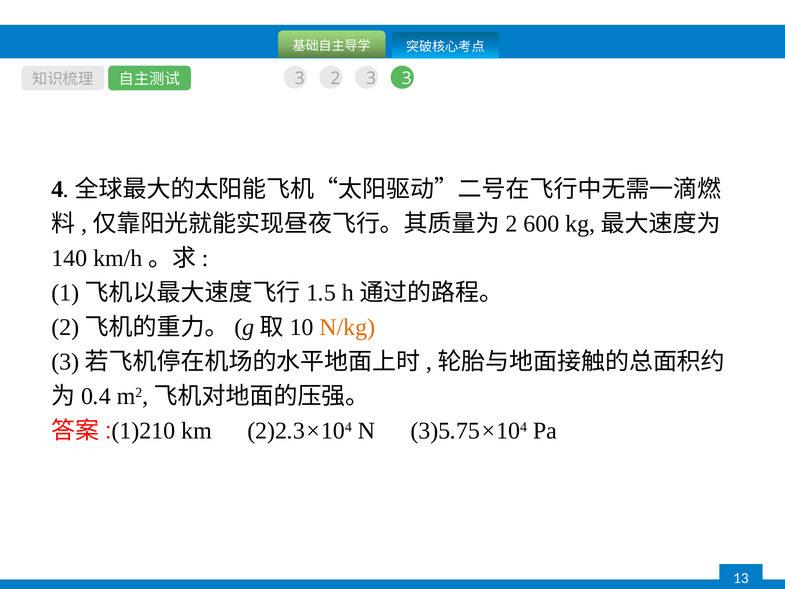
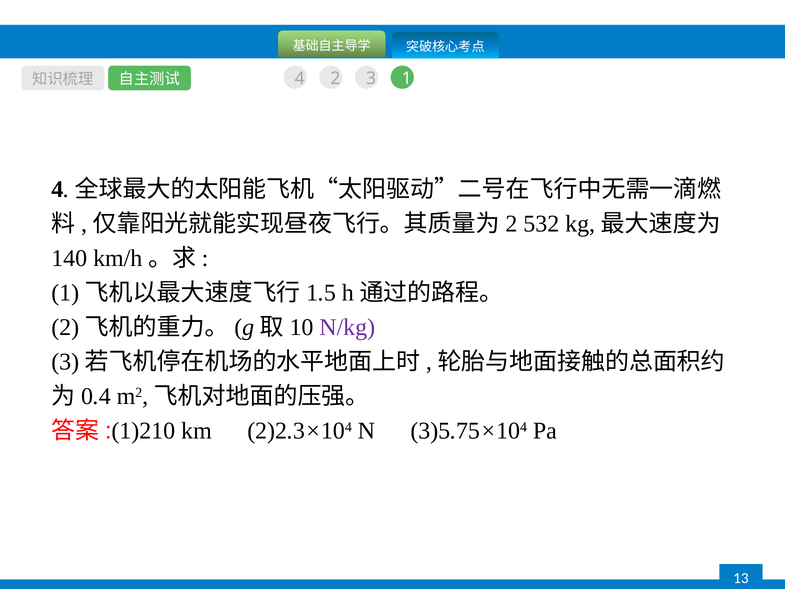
3 at (300, 78): 3 -> 4
3 3: 3 -> 1
600: 600 -> 532
N/kg colour: orange -> purple
